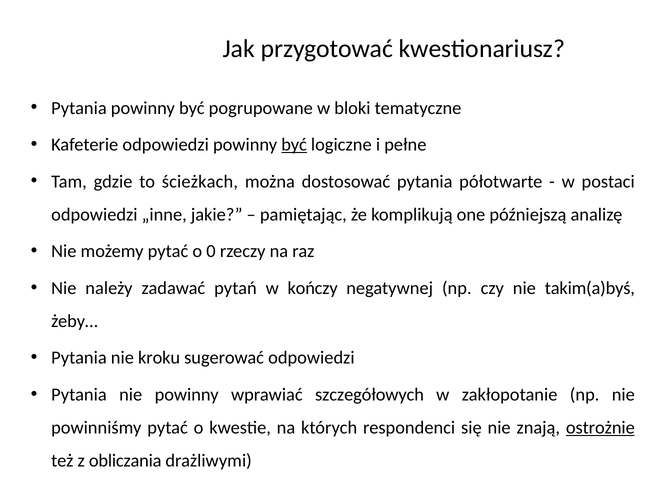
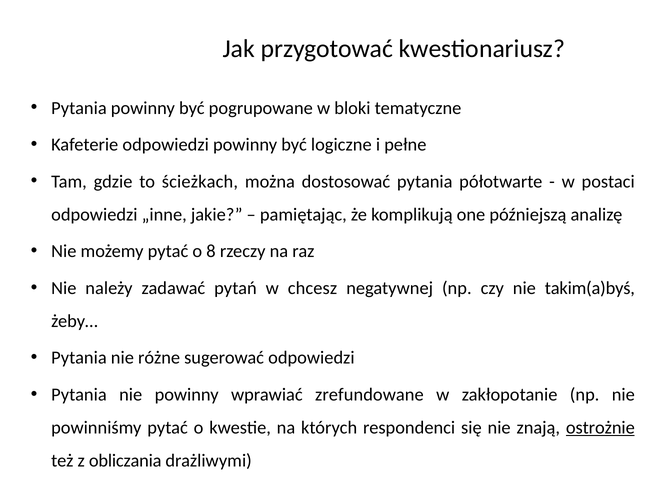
być at (294, 145) underline: present -> none
0: 0 -> 8
kończy: kończy -> chcesz
kroku: kroku -> różne
szczegółowych: szczegółowych -> zrefundowane
